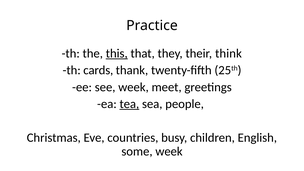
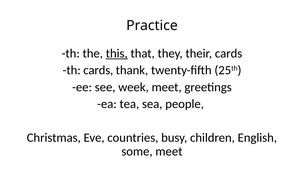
their think: think -> cards
tea underline: present -> none
some week: week -> meet
